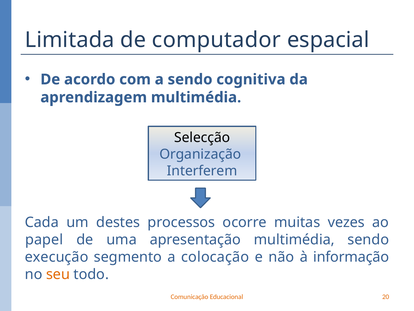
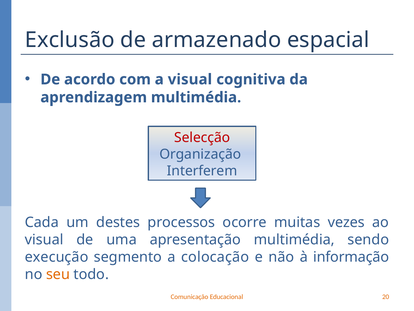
Limitada: Limitada -> Exclusão
computador: computador -> armazenado
a sendo: sendo -> visual
Selecção colour: black -> red
papel at (44, 239): papel -> visual
